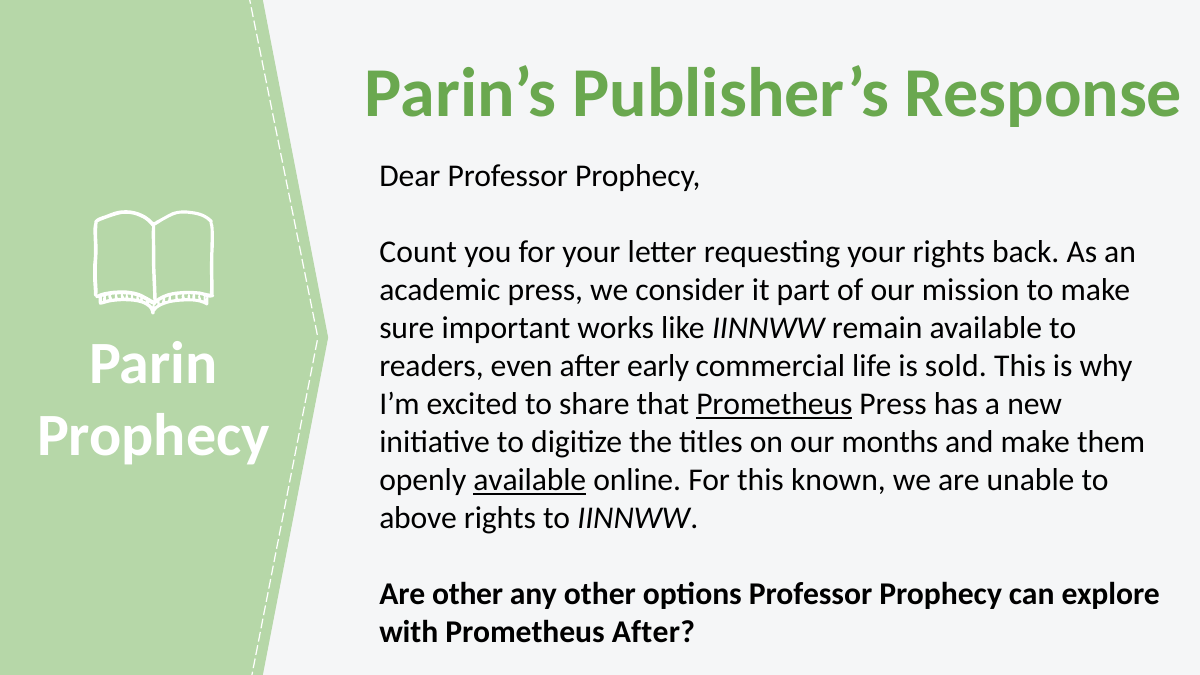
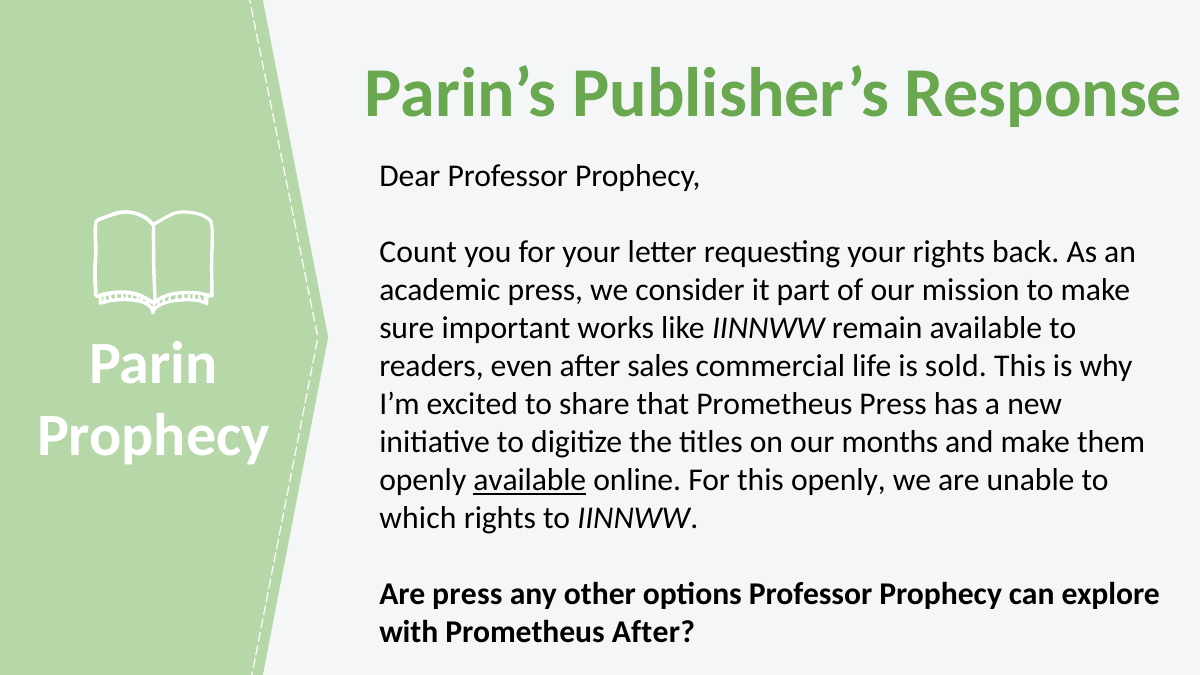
early: early -> sales
Prometheus at (774, 404) underline: present -> none
this known: known -> openly
above: above -> which
Are other: other -> press
